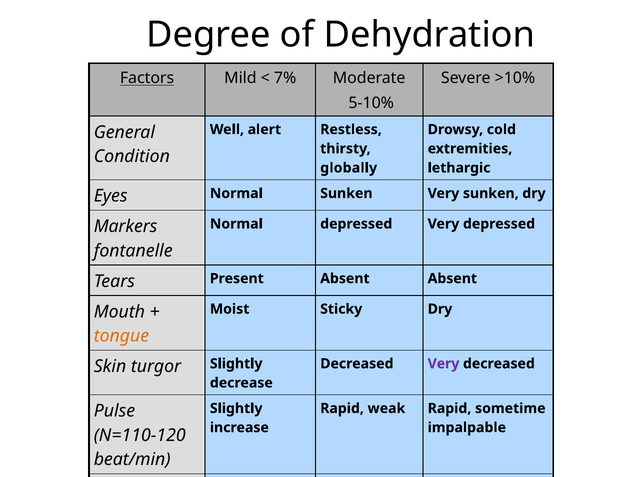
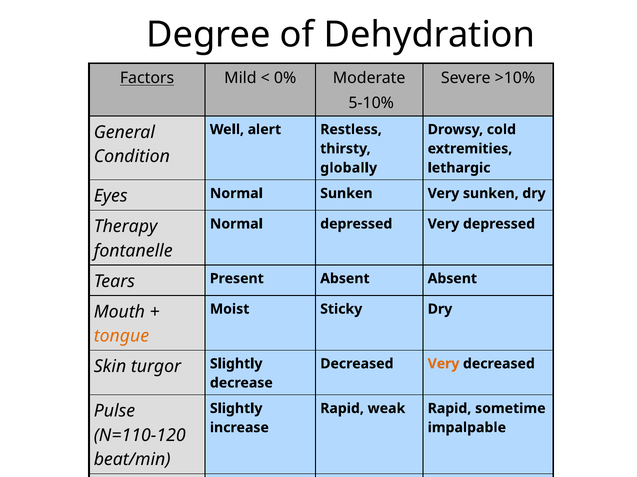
7%: 7% -> 0%
Markers: Markers -> Therapy
Very at (444, 364) colour: purple -> orange
